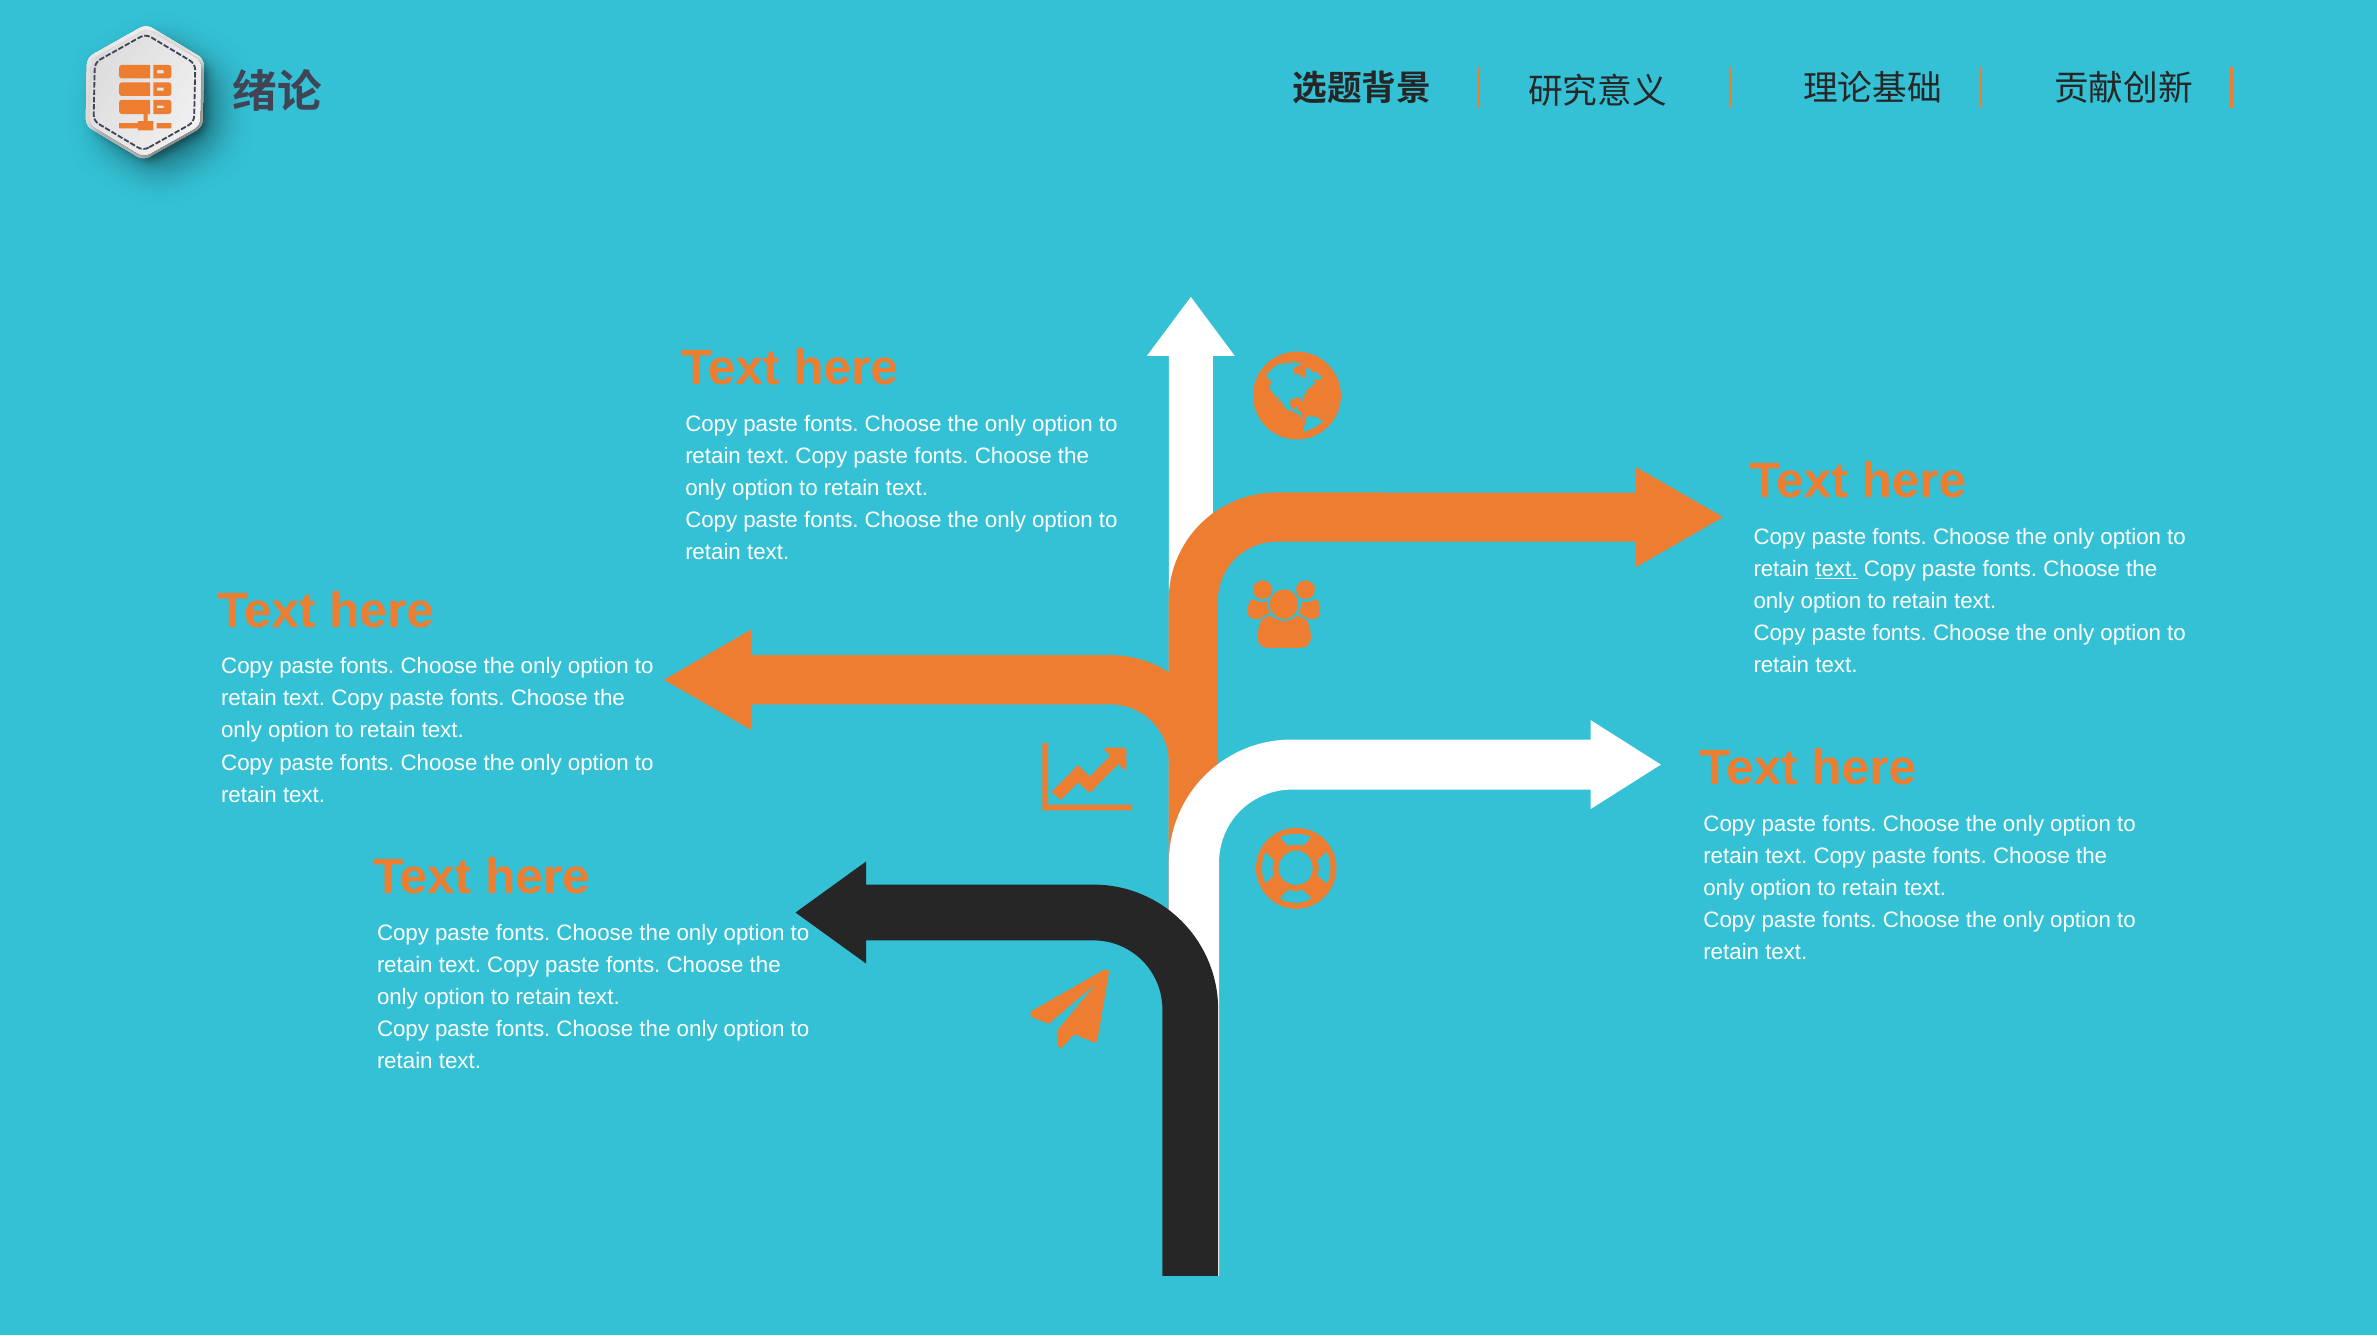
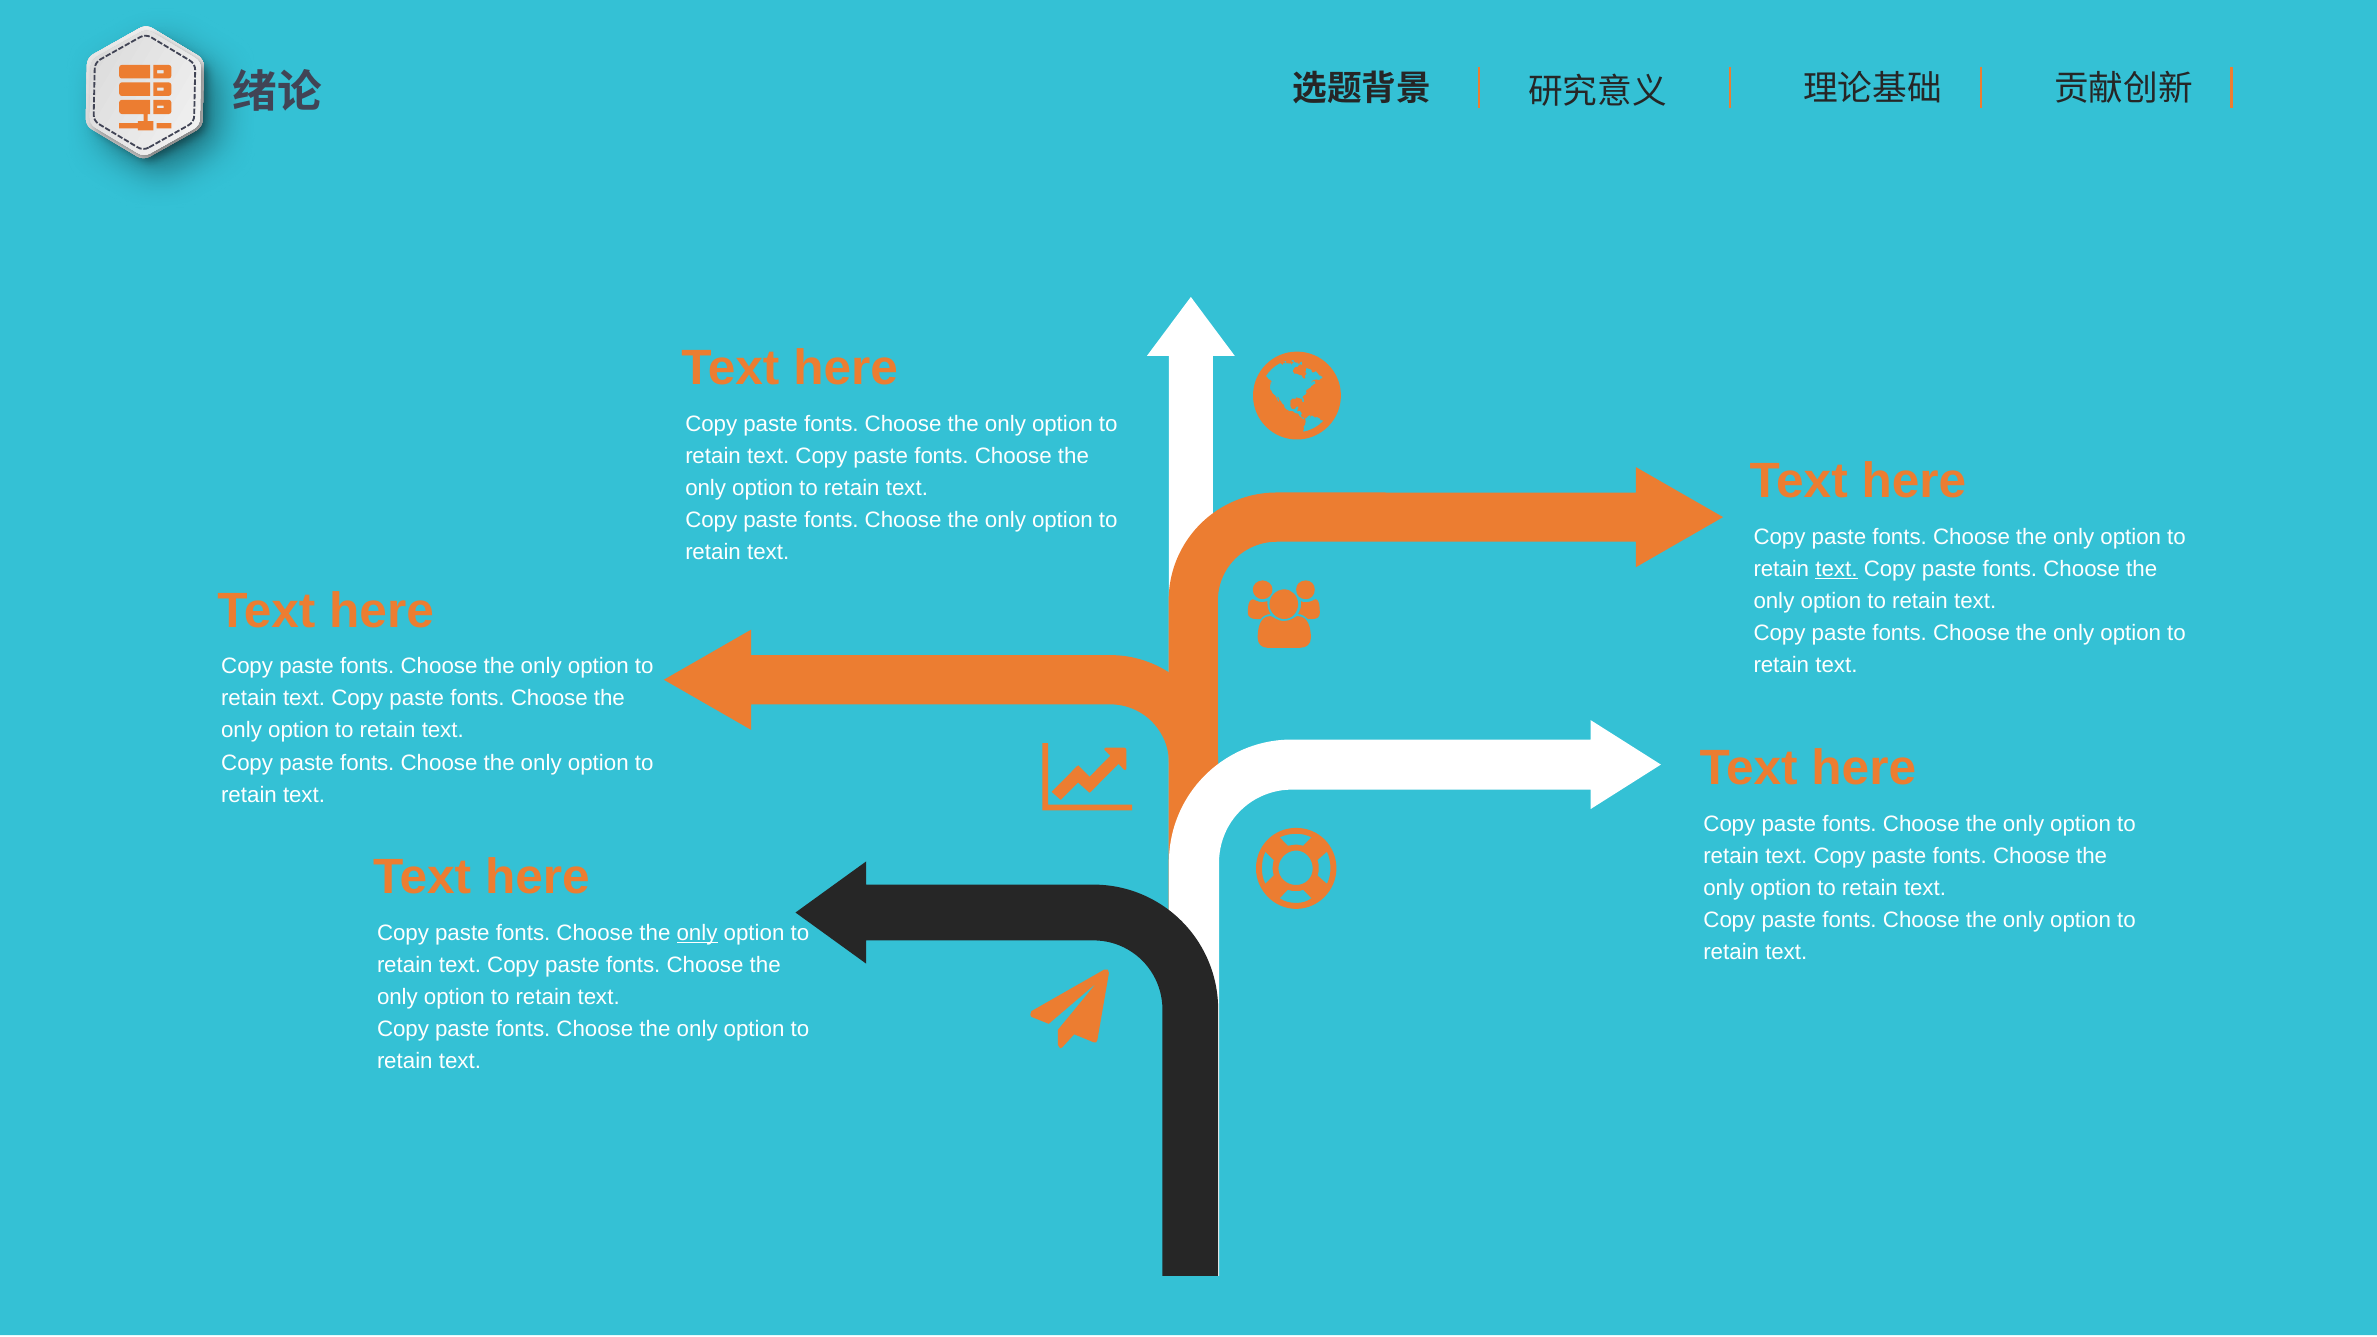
only at (697, 933) underline: none -> present
